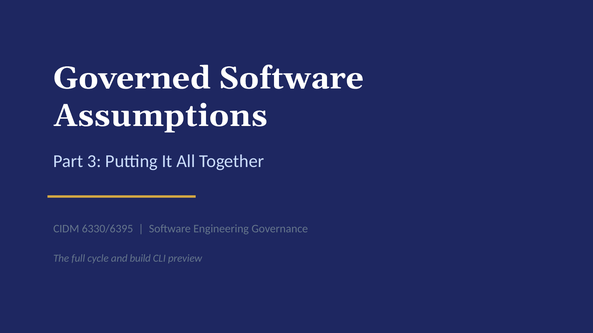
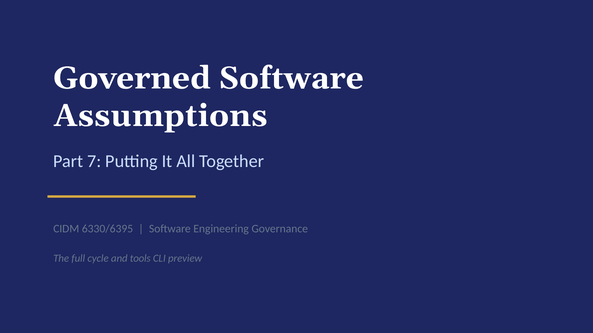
3: 3 -> 7
build: build -> tools
